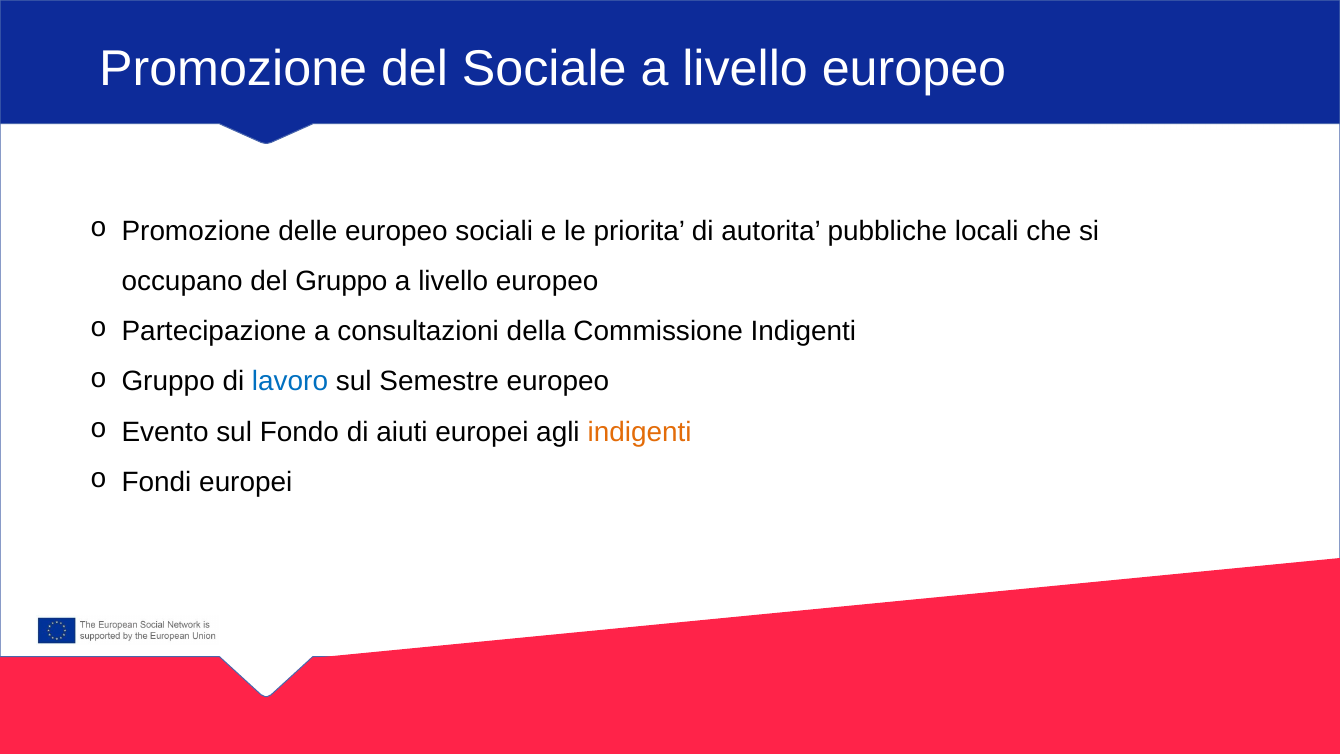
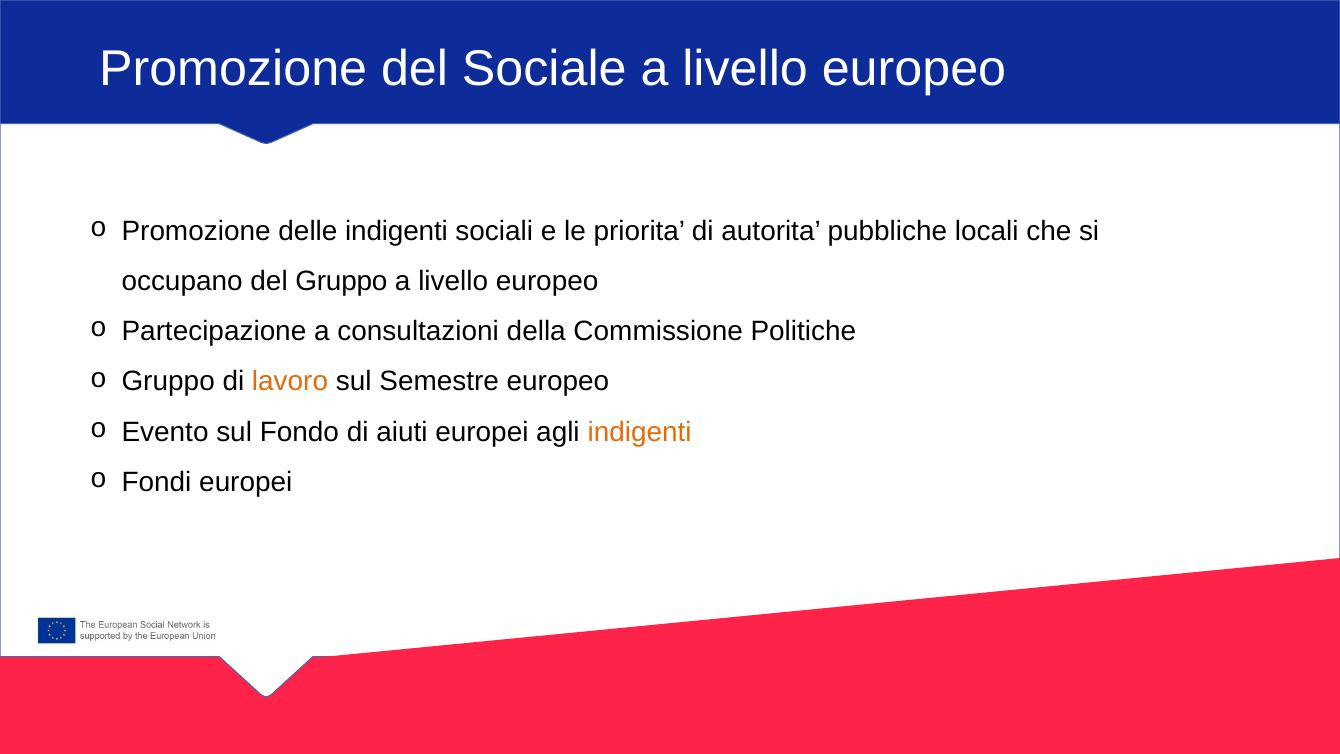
delle europeo: europeo -> indigenti
Commissione Indigenti: Indigenti -> Politiche
lavoro colour: blue -> orange
